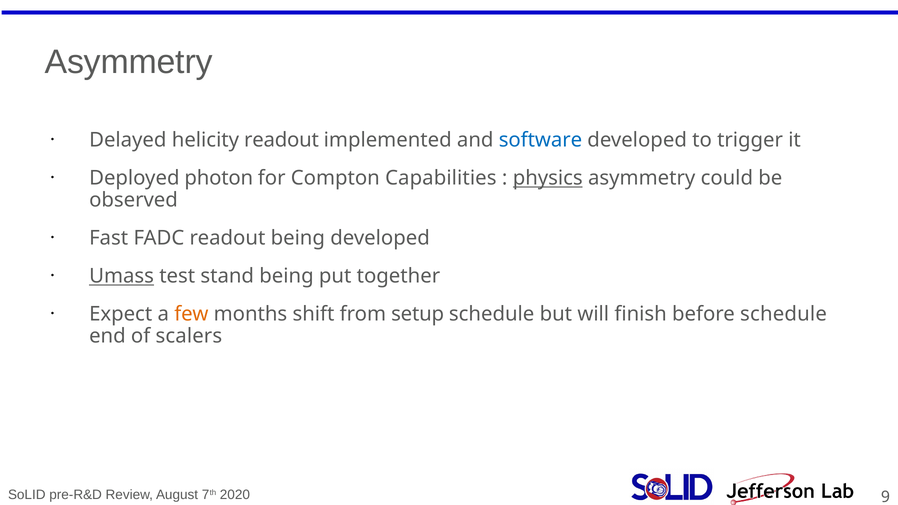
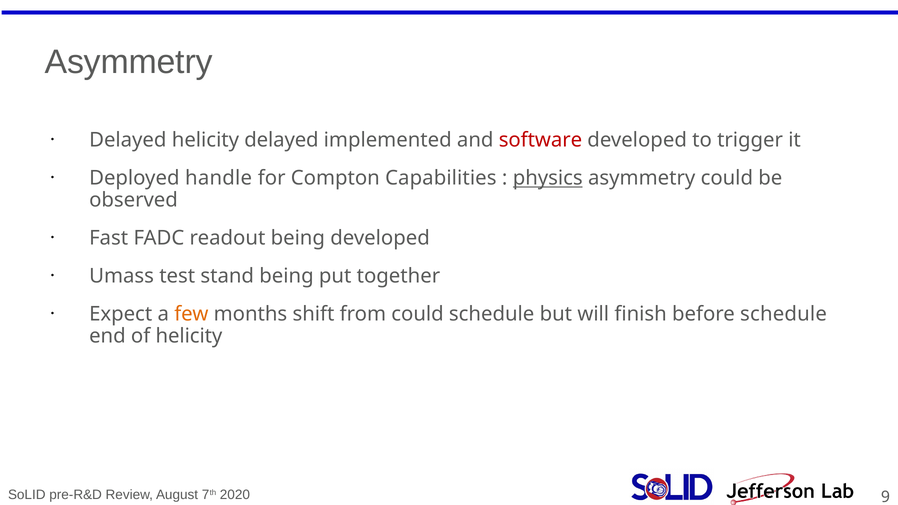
helicity readout: readout -> delayed
software colour: blue -> red
photon: photon -> handle
Umass underline: present -> none
from setup: setup -> could
of scalers: scalers -> helicity
